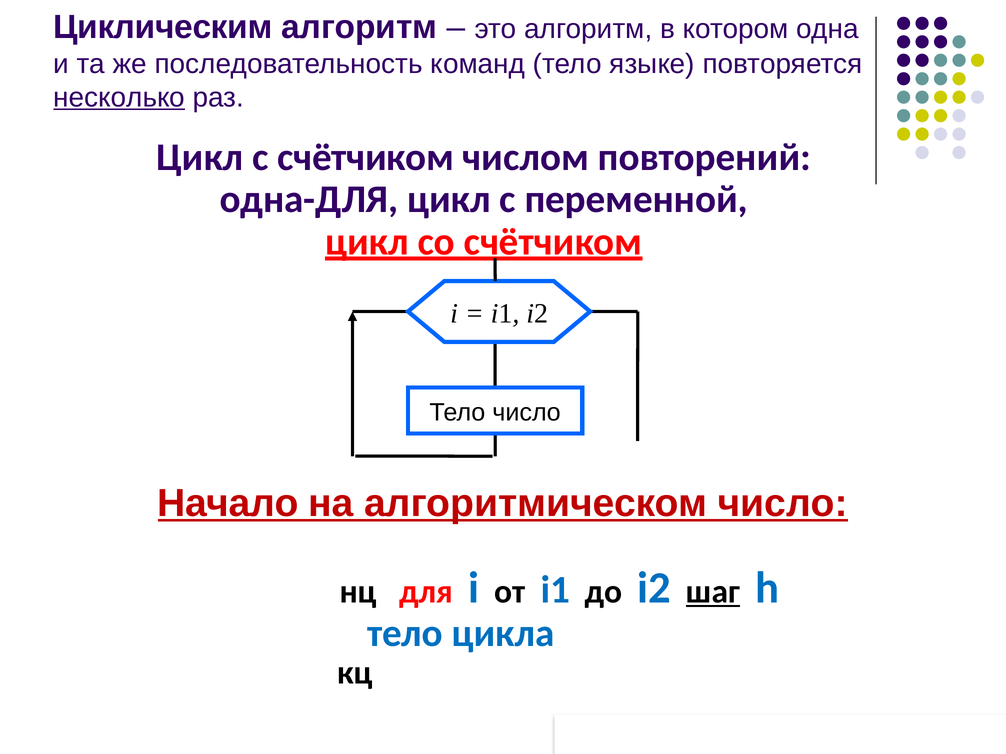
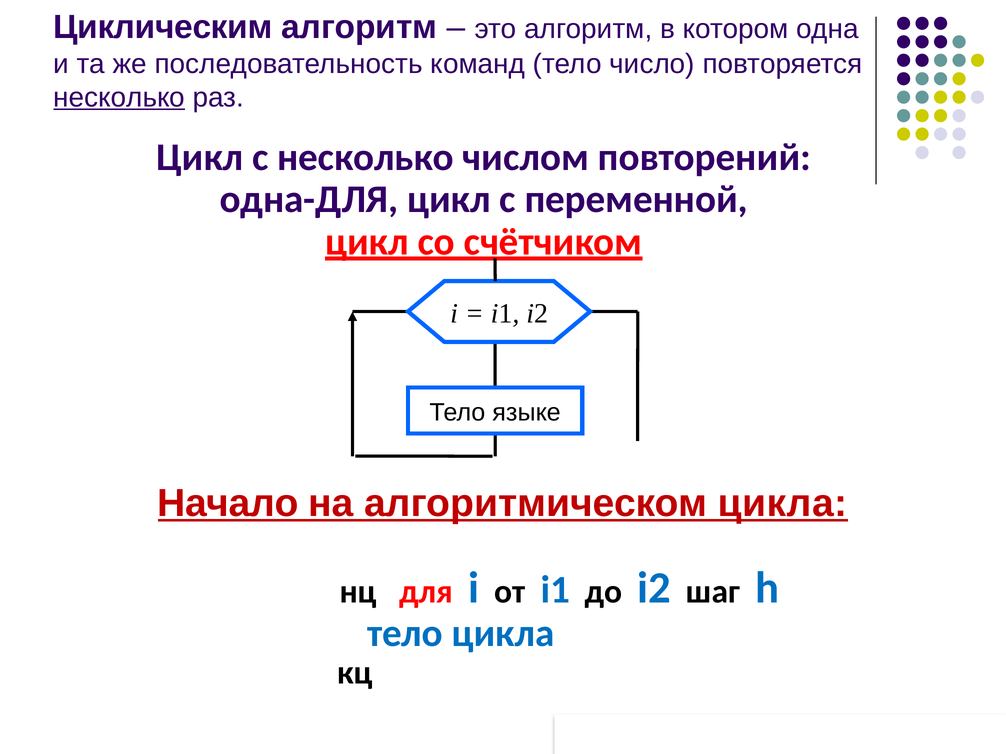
языке: языке -> число
с счётчиком: счётчиком -> несколько
Тело число: число -> языке
алгоритмическом число: число -> цикла
шаг underline: present -> none
